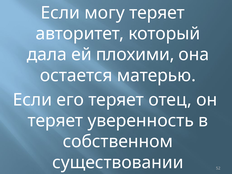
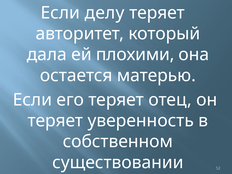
могу: могу -> делу
